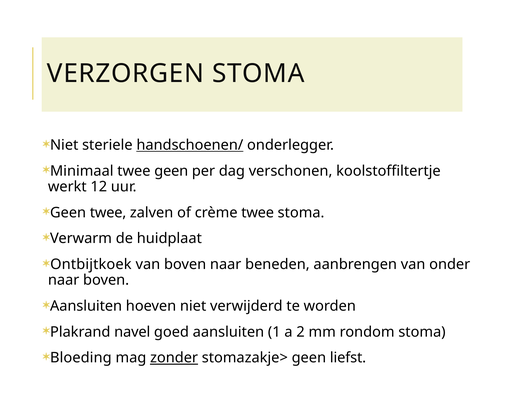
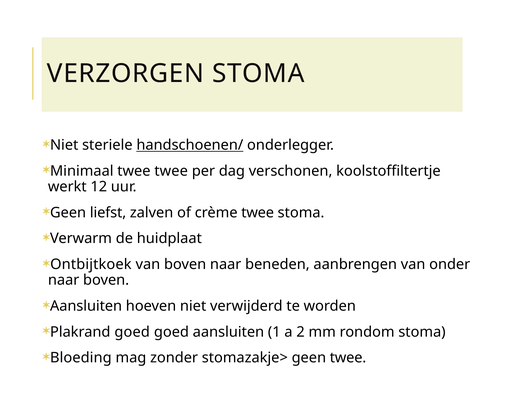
twee geen: geen -> twee
Geen twee: twee -> liefst
Plakrand navel: navel -> goed
zonder underline: present -> none
geen liefst: liefst -> twee
